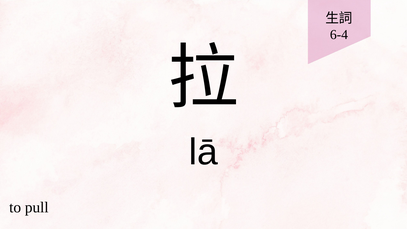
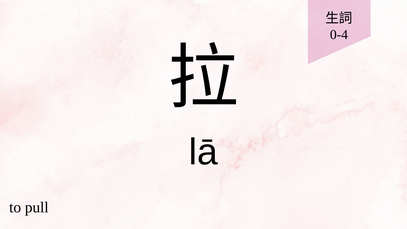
6-4: 6-4 -> 0-4
